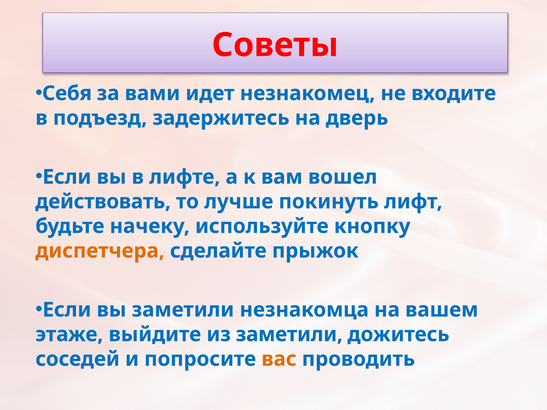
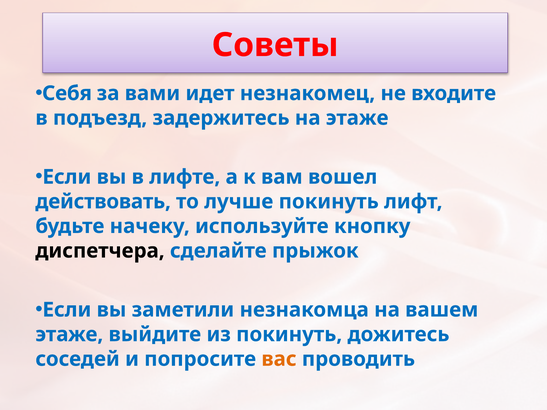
на дверь: дверь -> этаже
диспетчера colour: orange -> black
из заметили: заметили -> покинуть
